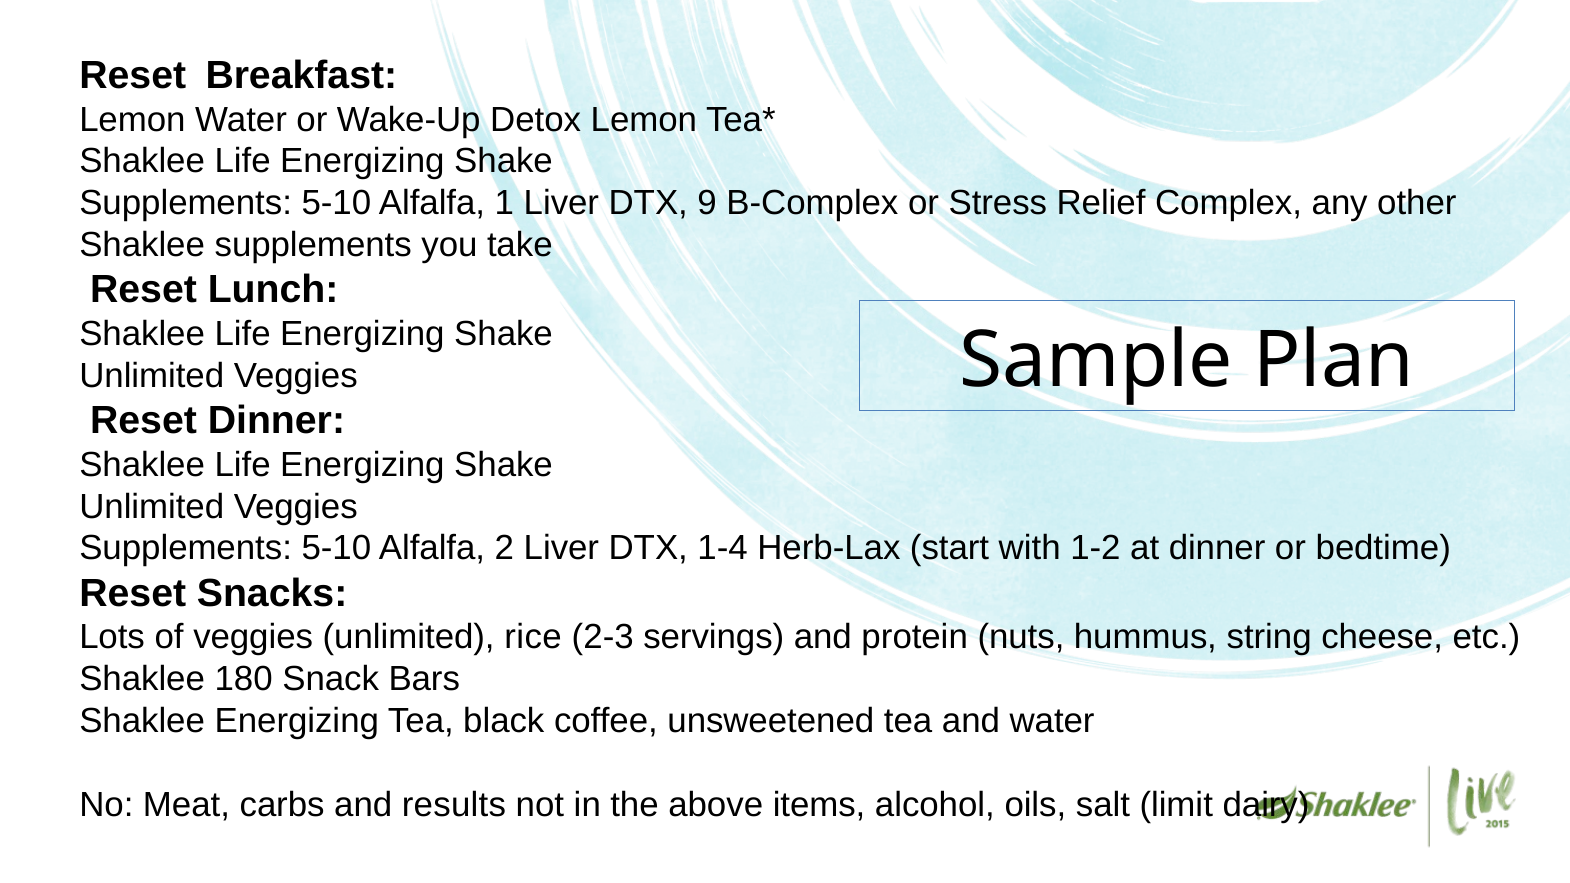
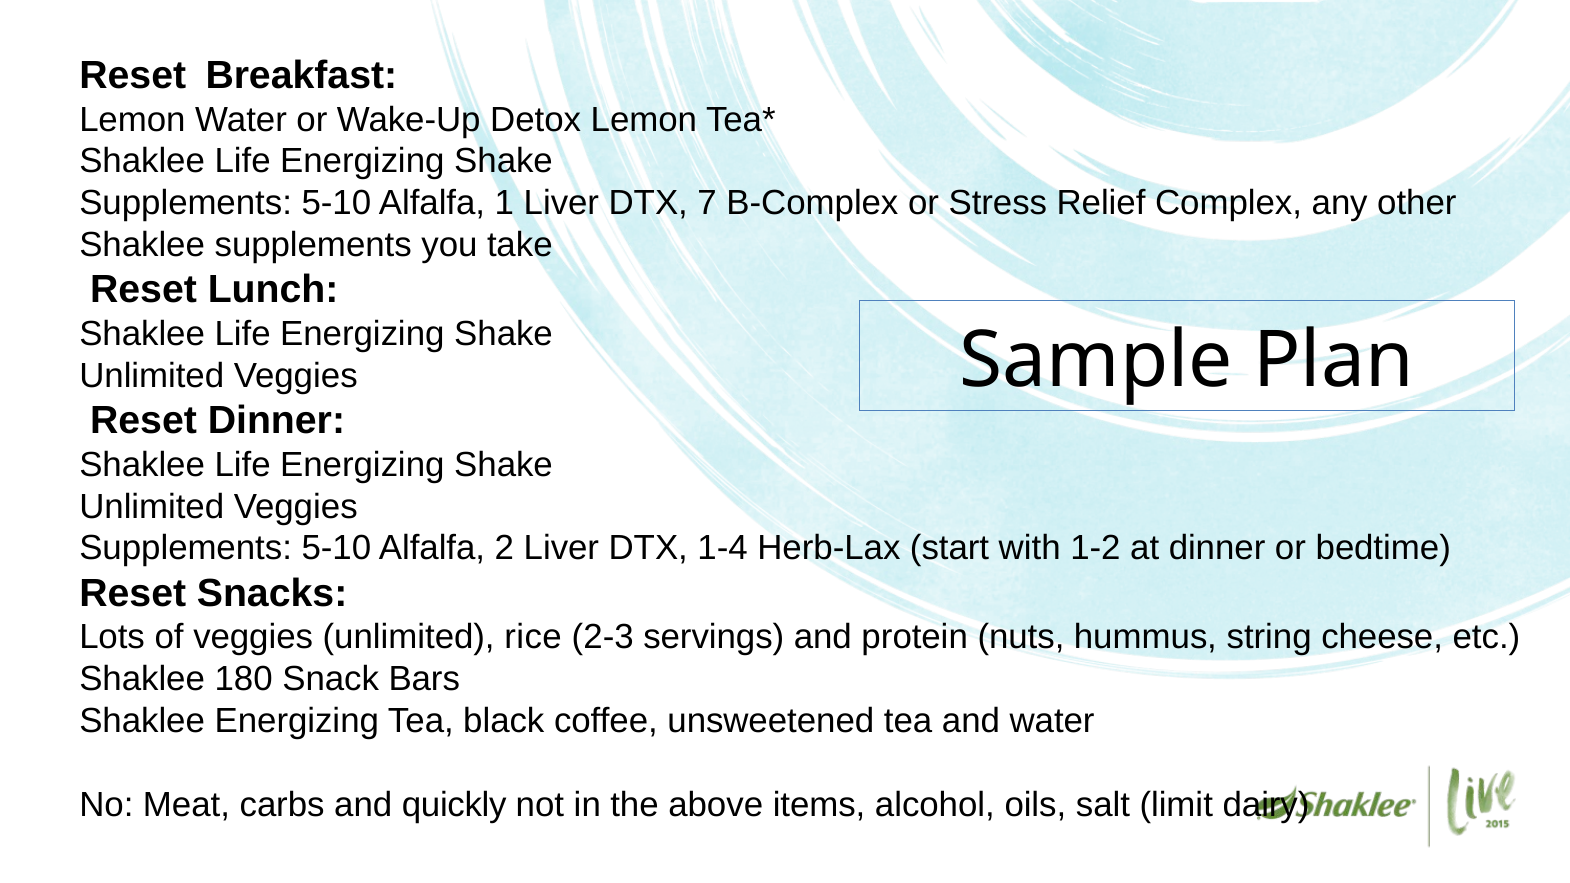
9: 9 -> 7
results: results -> quickly
